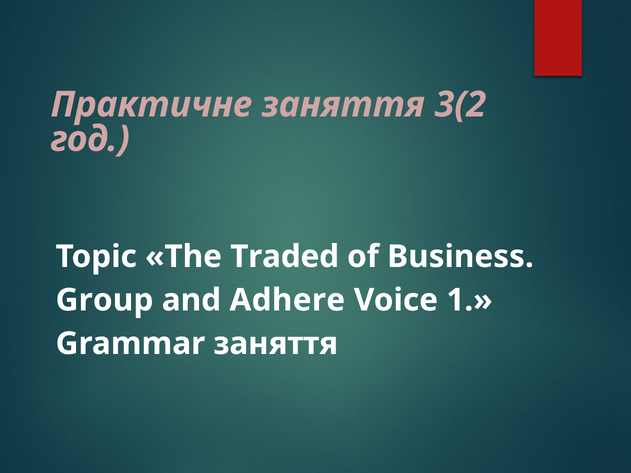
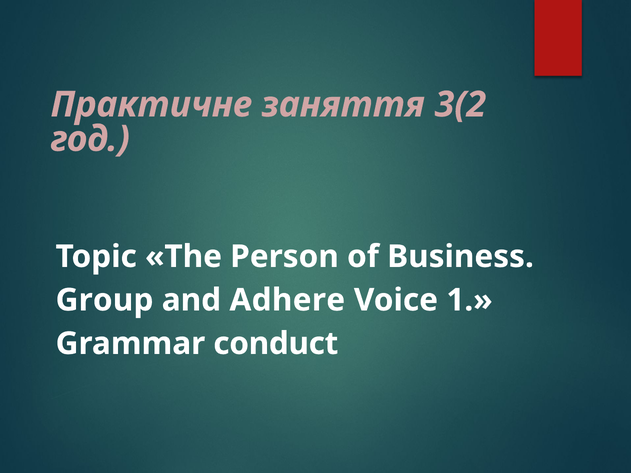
Traded: Traded -> Person
Grammar заняття: заняття -> conduct
